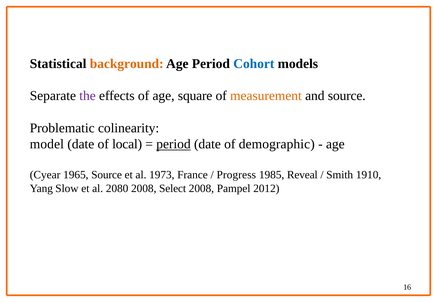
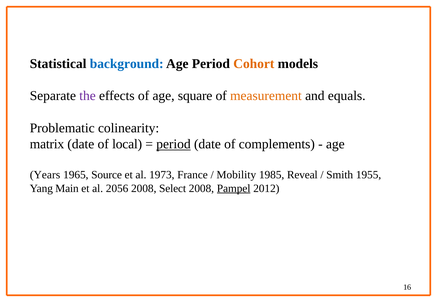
background colour: orange -> blue
Cohort colour: blue -> orange
and source: source -> equals
model: model -> matrix
demographic: demographic -> complements
Cyear: Cyear -> Years
Progress: Progress -> Mobility
1910: 1910 -> 1955
Slow: Slow -> Main
2080: 2080 -> 2056
Pampel underline: none -> present
